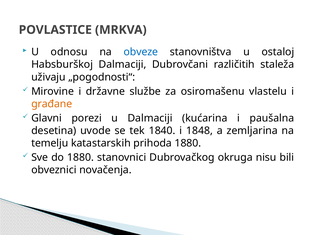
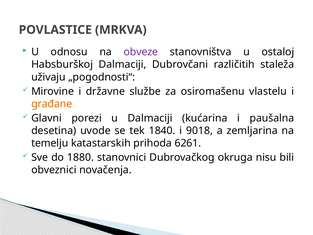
obveze colour: blue -> purple
1848: 1848 -> 9018
prihoda 1880: 1880 -> 6261
